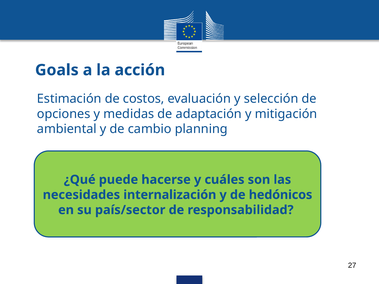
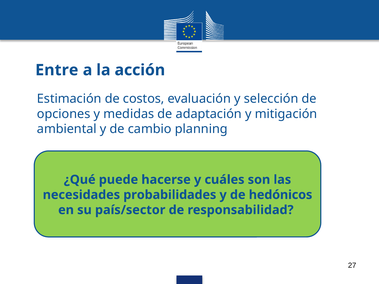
Goals: Goals -> Entre
internalización: internalización -> probabilidades
